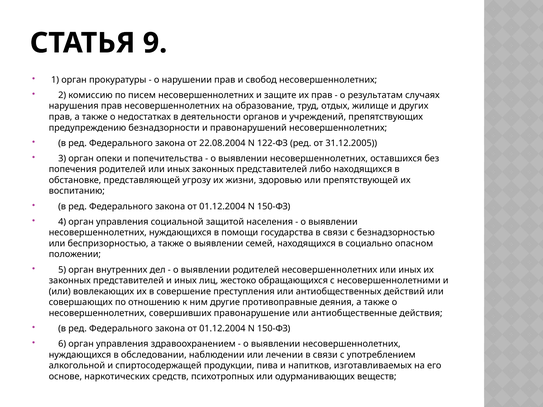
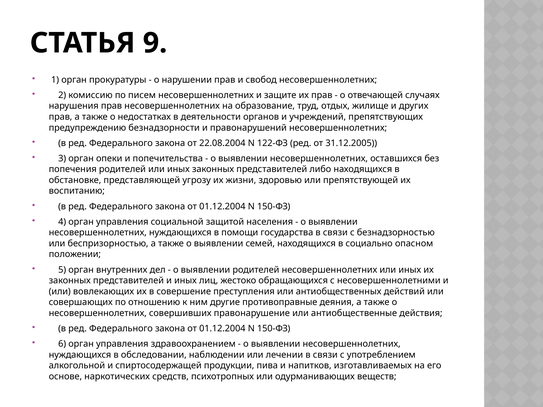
результатам: результатам -> отвечающей
